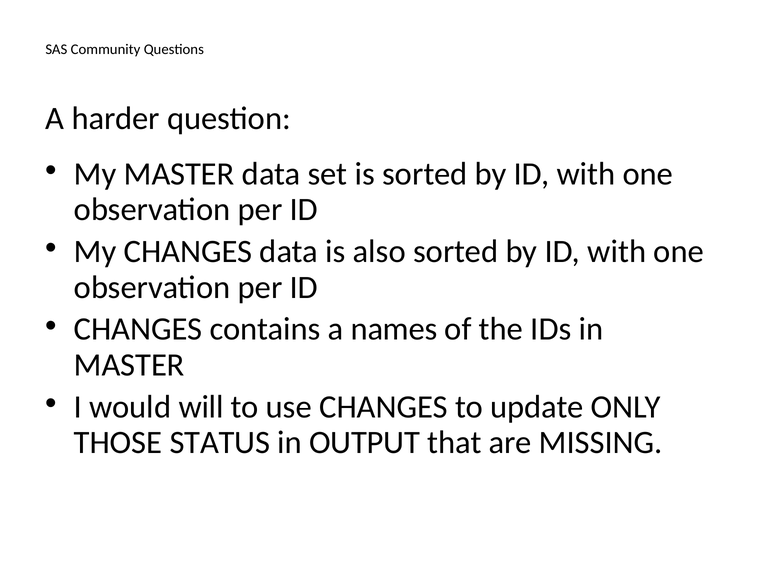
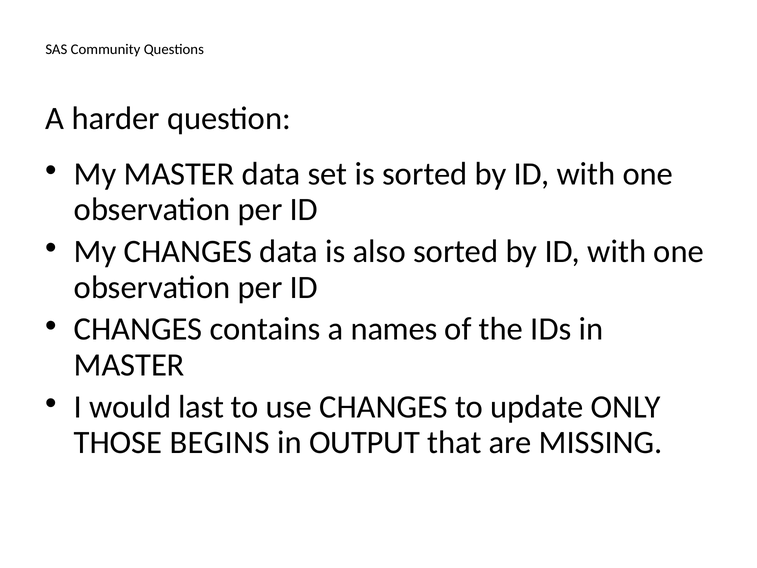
will: will -> last
STATUS: STATUS -> BEGINS
